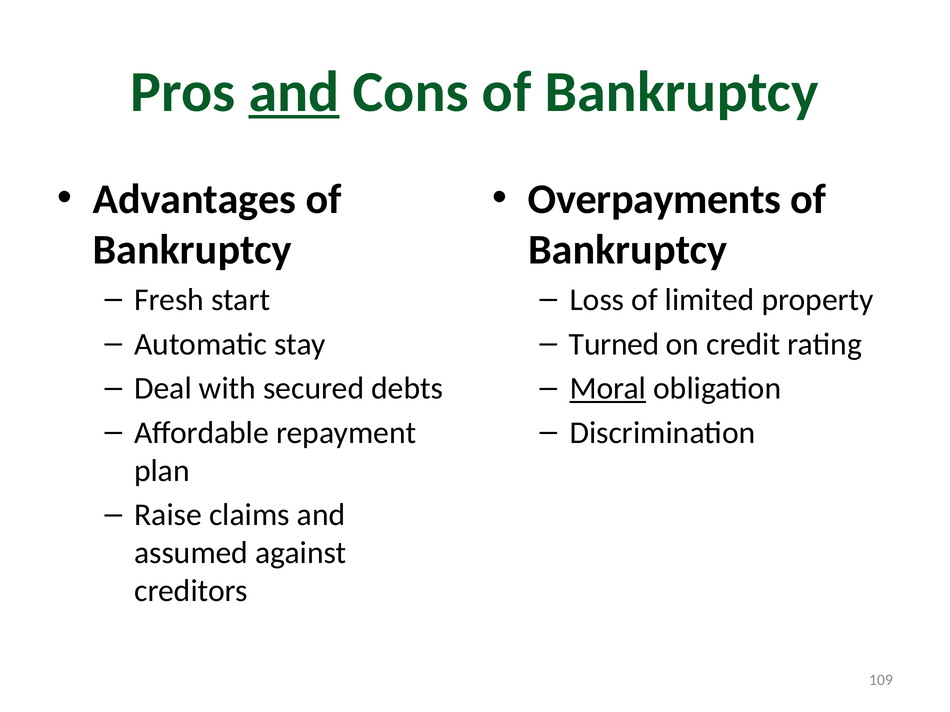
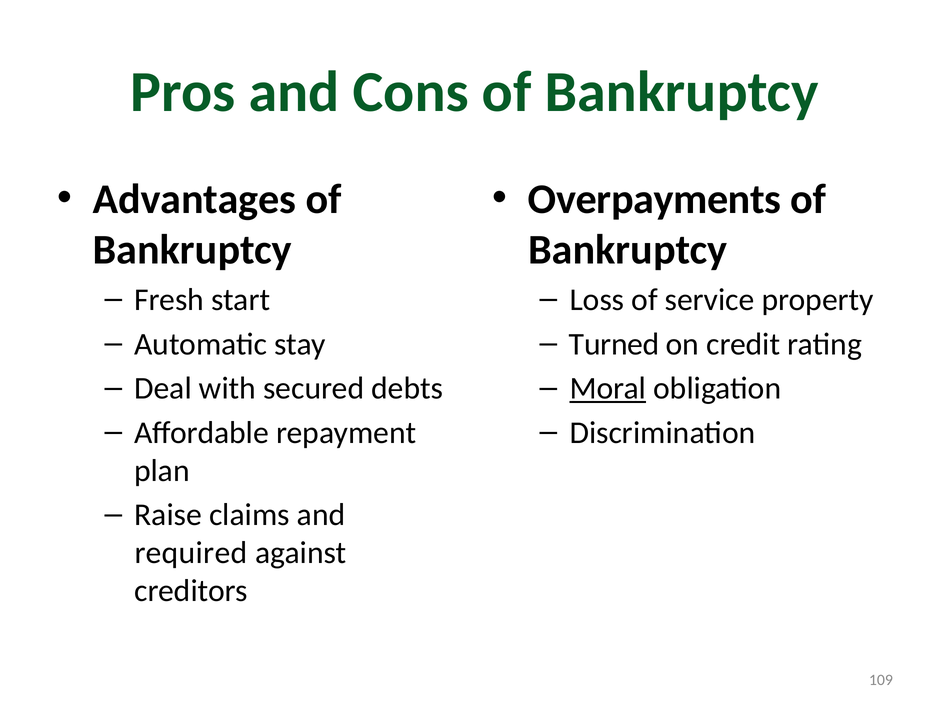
and at (294, 92) underline: present -> none
limited: limited -> service
assumed: assumed -> required
